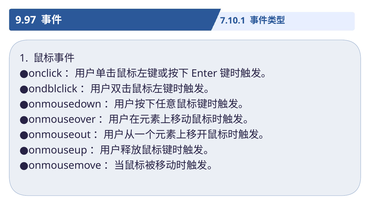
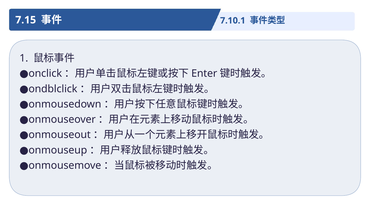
9.97: 9.97 -> 7.15
